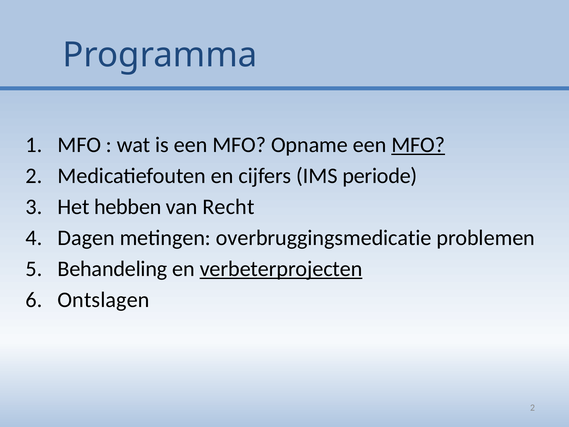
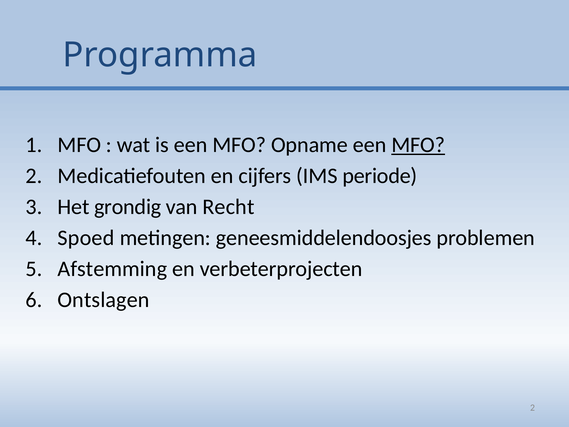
hebben: hebben -> grondig
Dagen: Dagen -> Spoed
overbruggingsmedicatie: overbruggingsmedicatie -> geneesmiddelendoosjes
Behandeling: Behandeling -> Afstemming
verbeterprojecten underline: present -> none
